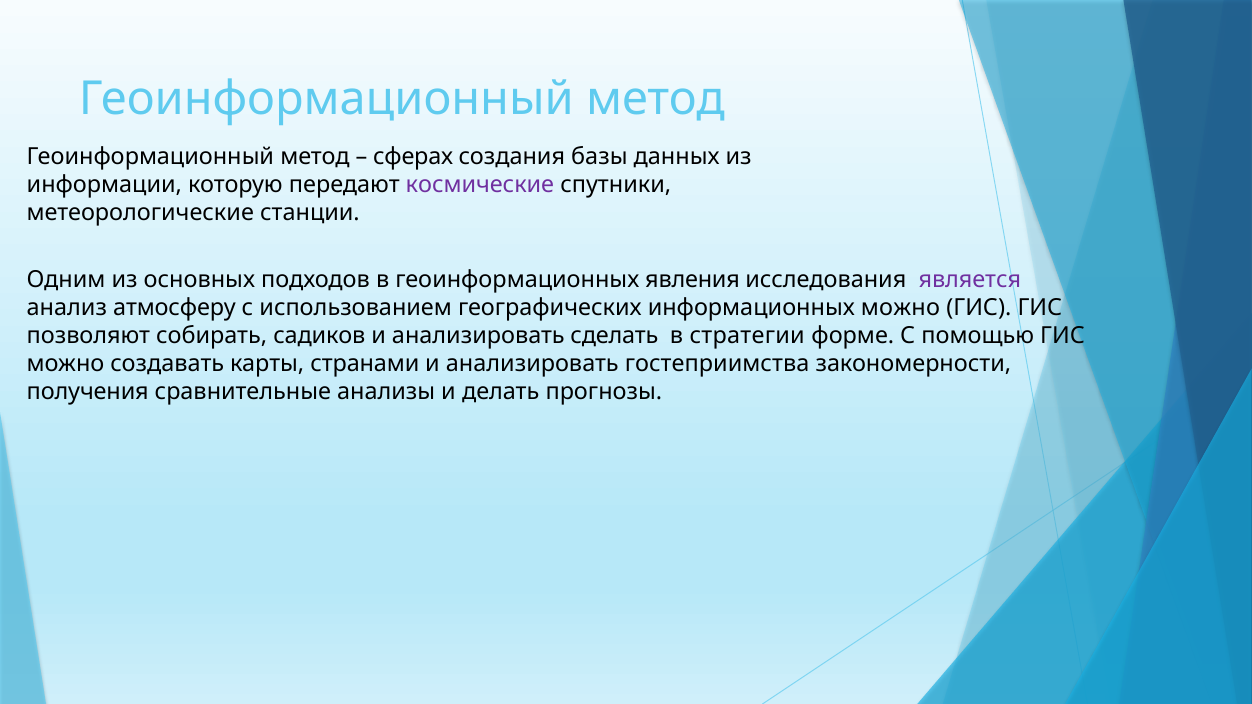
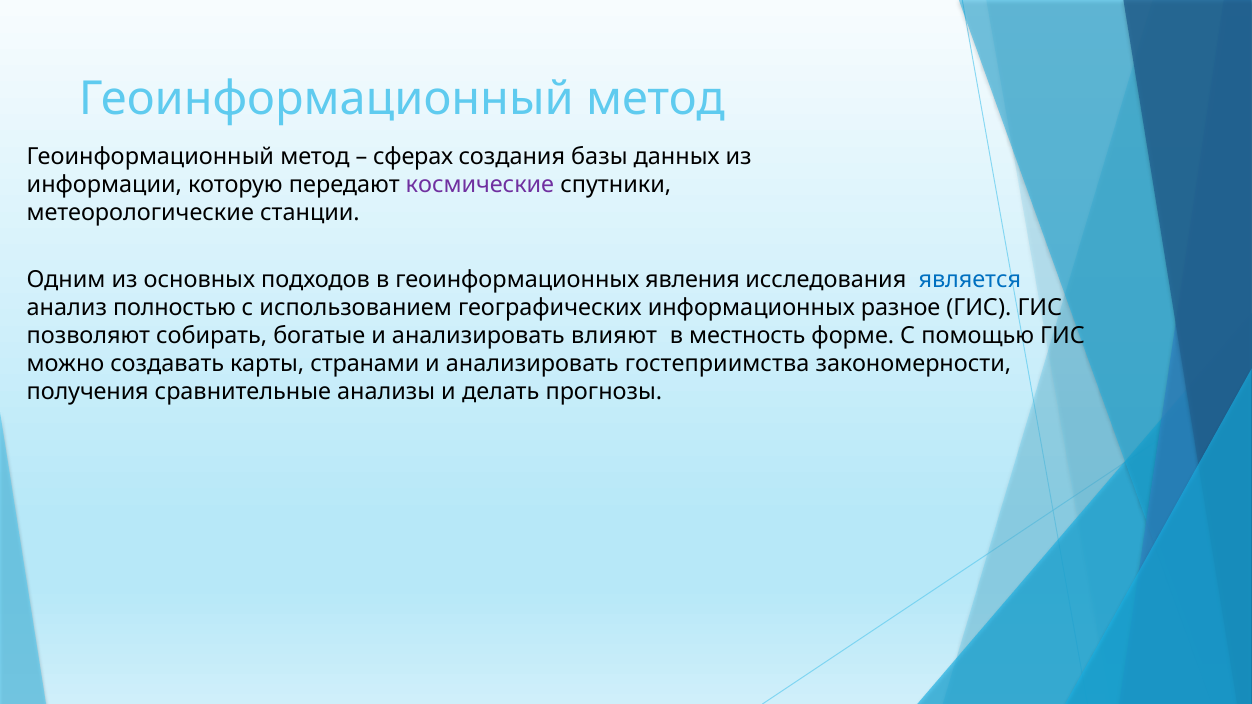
является colour: purple -> blue
атмосферу: атмосферу -> полностью
информационных можно: можно -> разное
садиков: садиков -> богатые
сделать: сделать -> влияют
стратегии: стратегии -> местность
